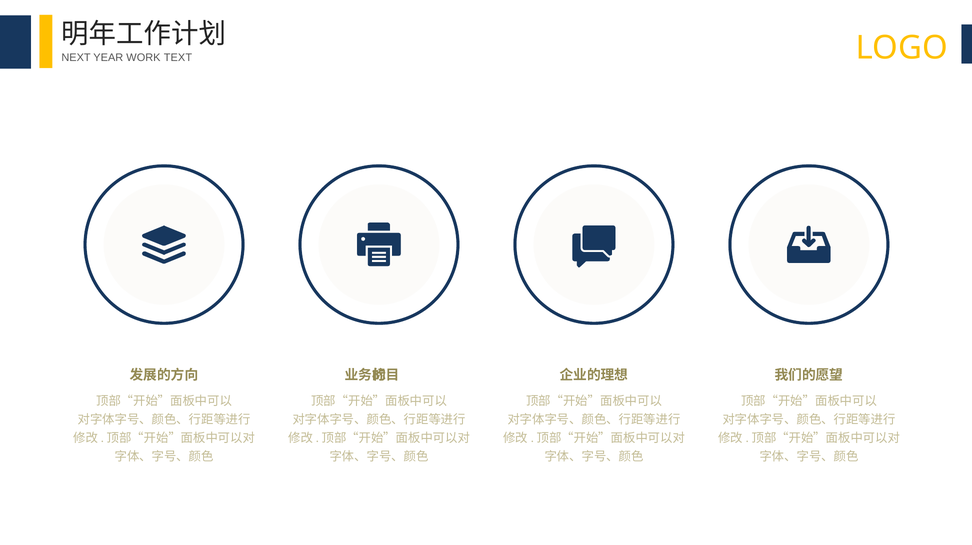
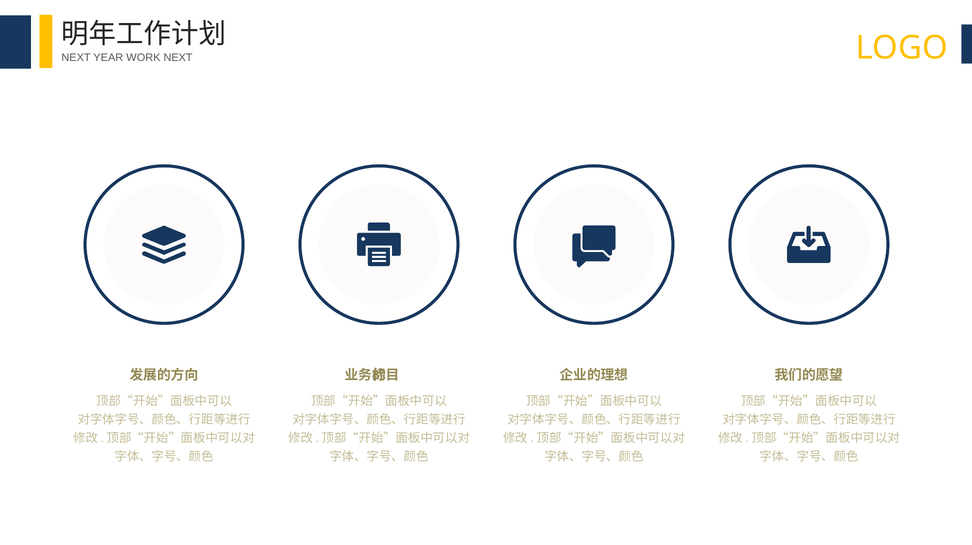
WORK TEXT: TEXT -> NEXT
